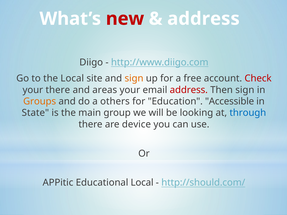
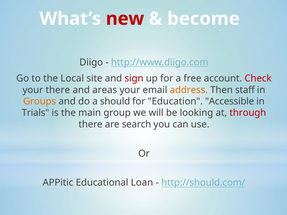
address at (203, 19): address -> become
sign at (134, 79) colour: orange -> red
address at (189, 90) colour: red -> orange
Then sign: sign -> staff
others: others -> should
State: State -> Trials
through colour: blue -> red
device: device -> search
Educational Local: Local -> Loan
